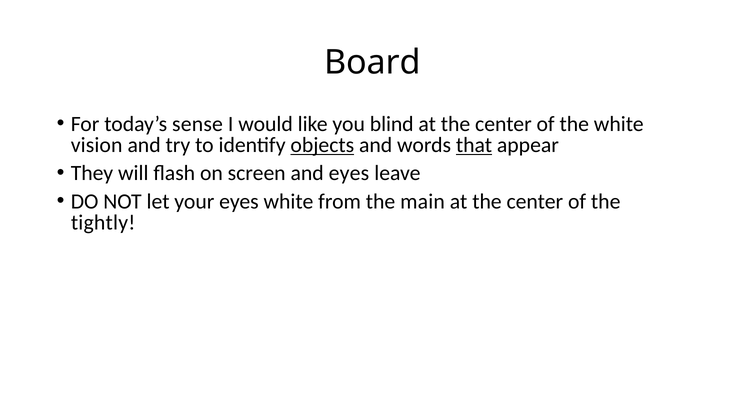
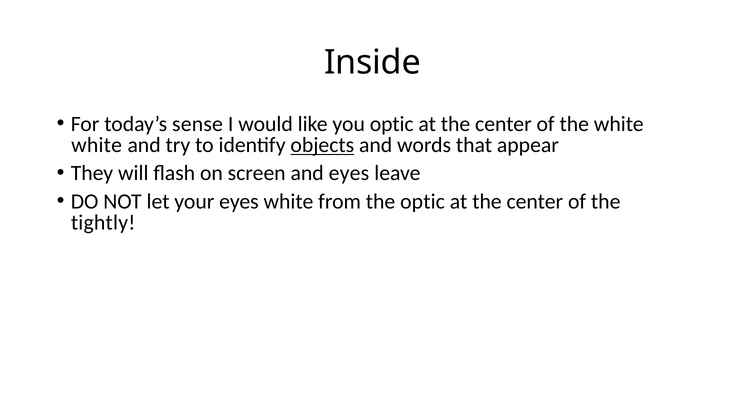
Board: Board -> Inside
you blind: blind -> optic
vision at (97, 145): vision -> white
that underline: present -> none
the main: main -> optic
